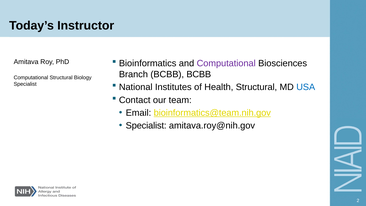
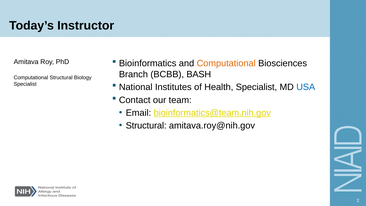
Computational at (226, 63) colour: purple -> orange
BCBB BCBB: BCBB -> BASH
Health Structural: Structural -> Specialist
Specialist at (146, 126): Specialist -> Structural
